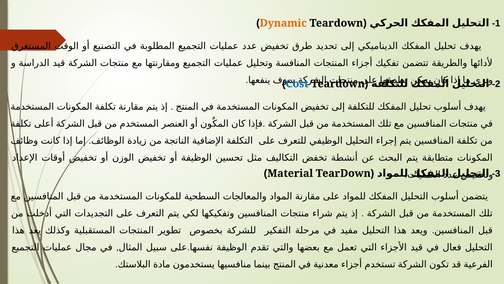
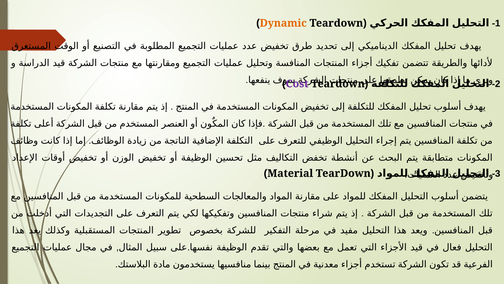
Cost colour: blue -> purple
